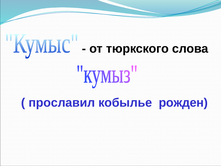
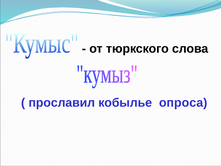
рожден: рожден -> опроса
